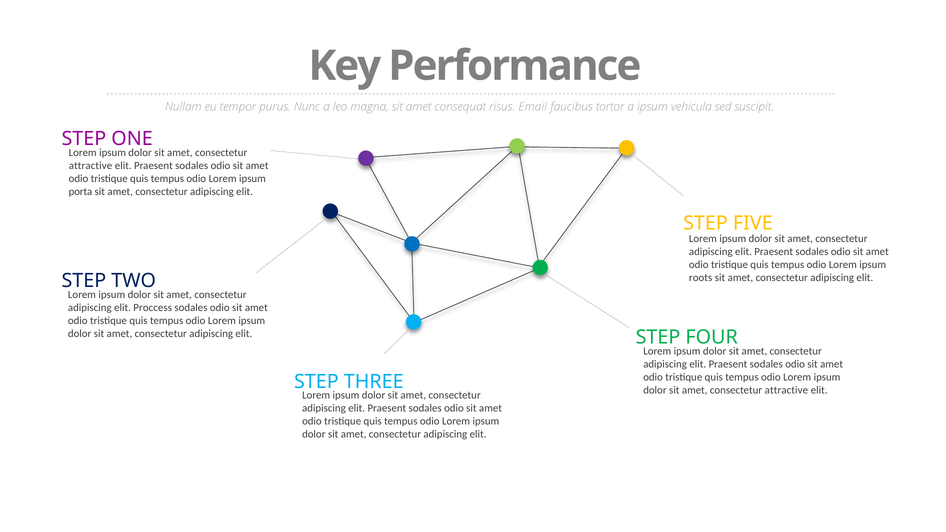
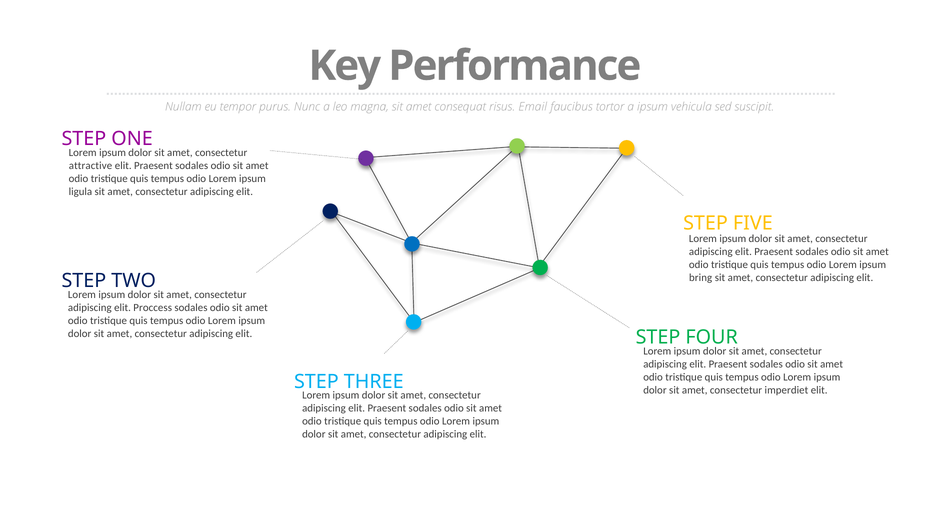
porta: porta -> ligula
roots: roots -> bring
attractive at (786, 390): attractive -> imperdiet
